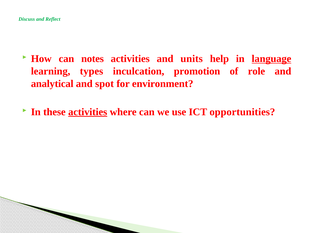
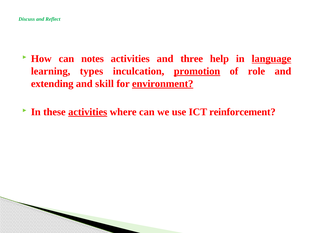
units: units -> three
promotion underline: none -> present
analytical: analytical -> extending
spot: spot -> skill
environment underline: none -> present
opportunities: opportunities -> reinforcement
